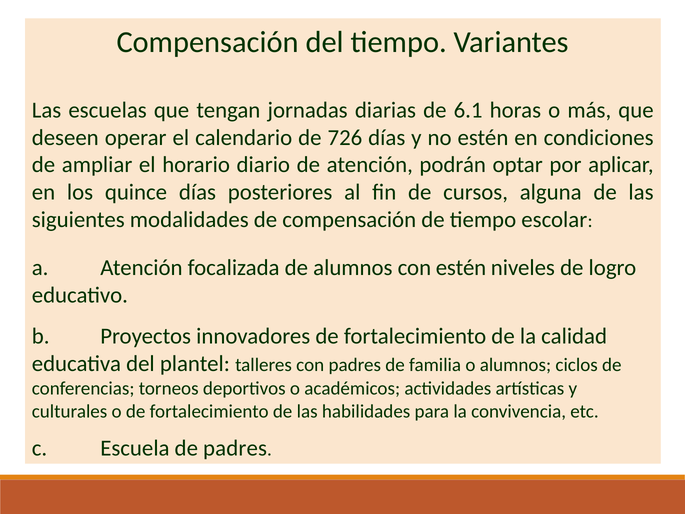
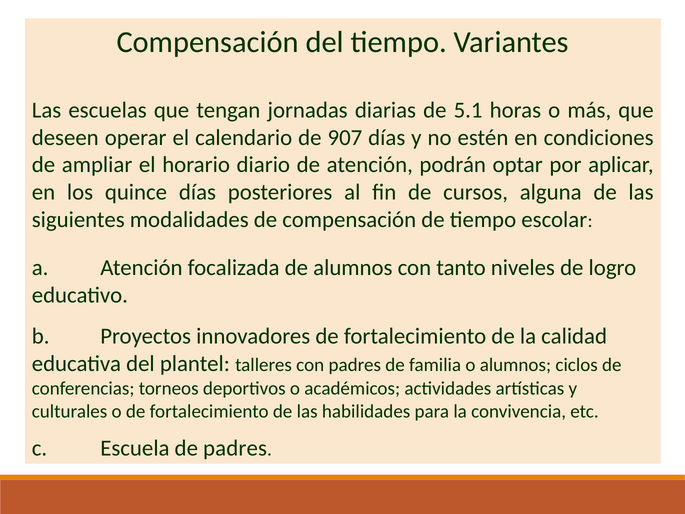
6.1: 6.1 -> 5.1
726: 726 -> 907
con estén: estén -> tanto
